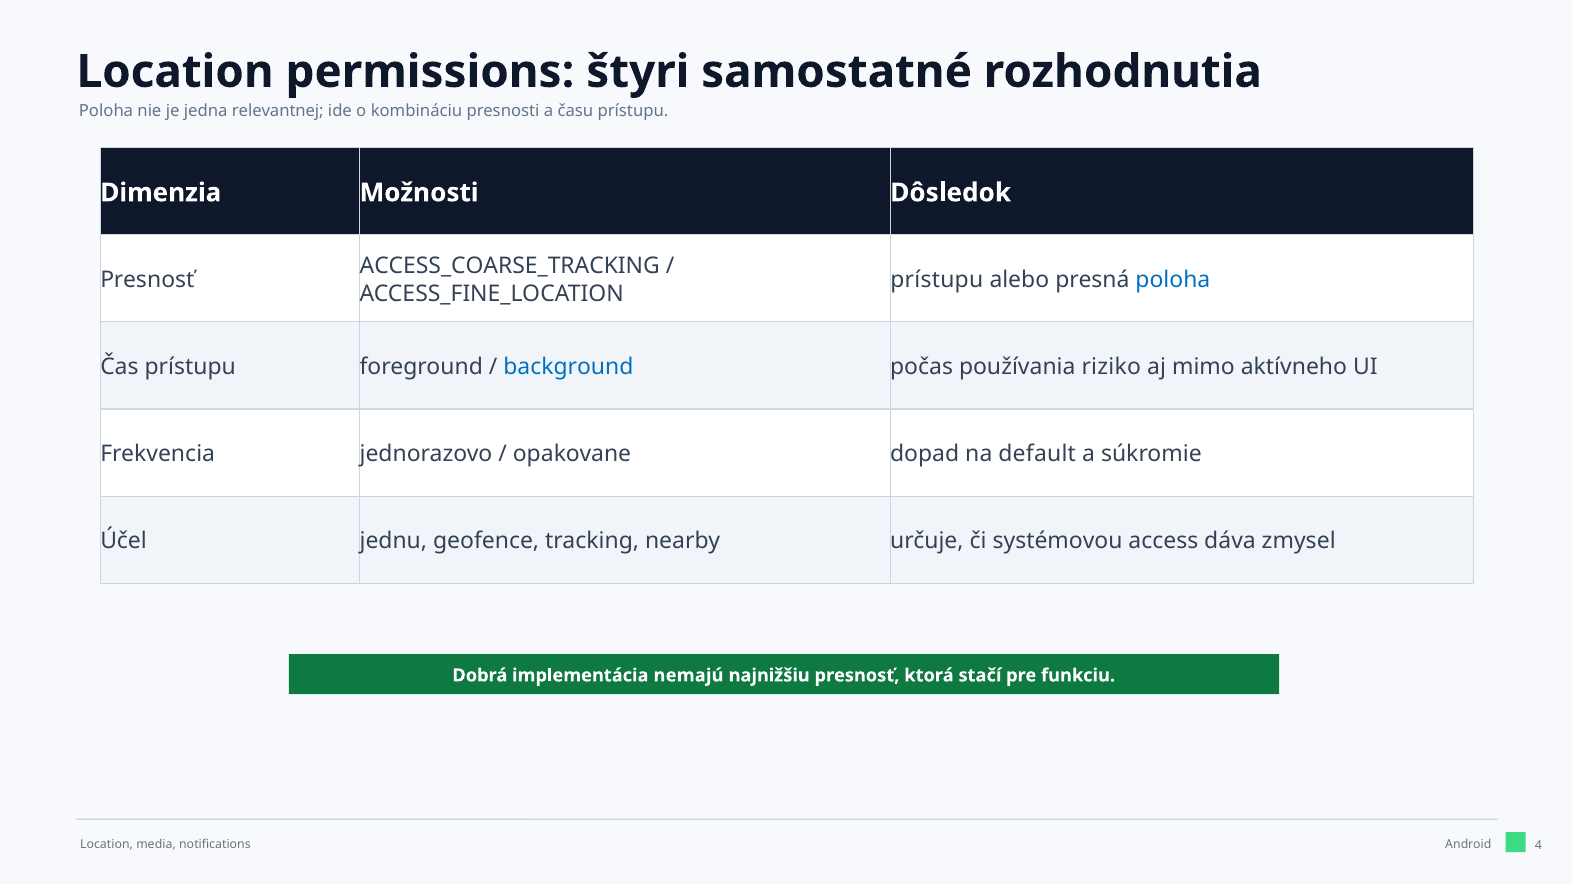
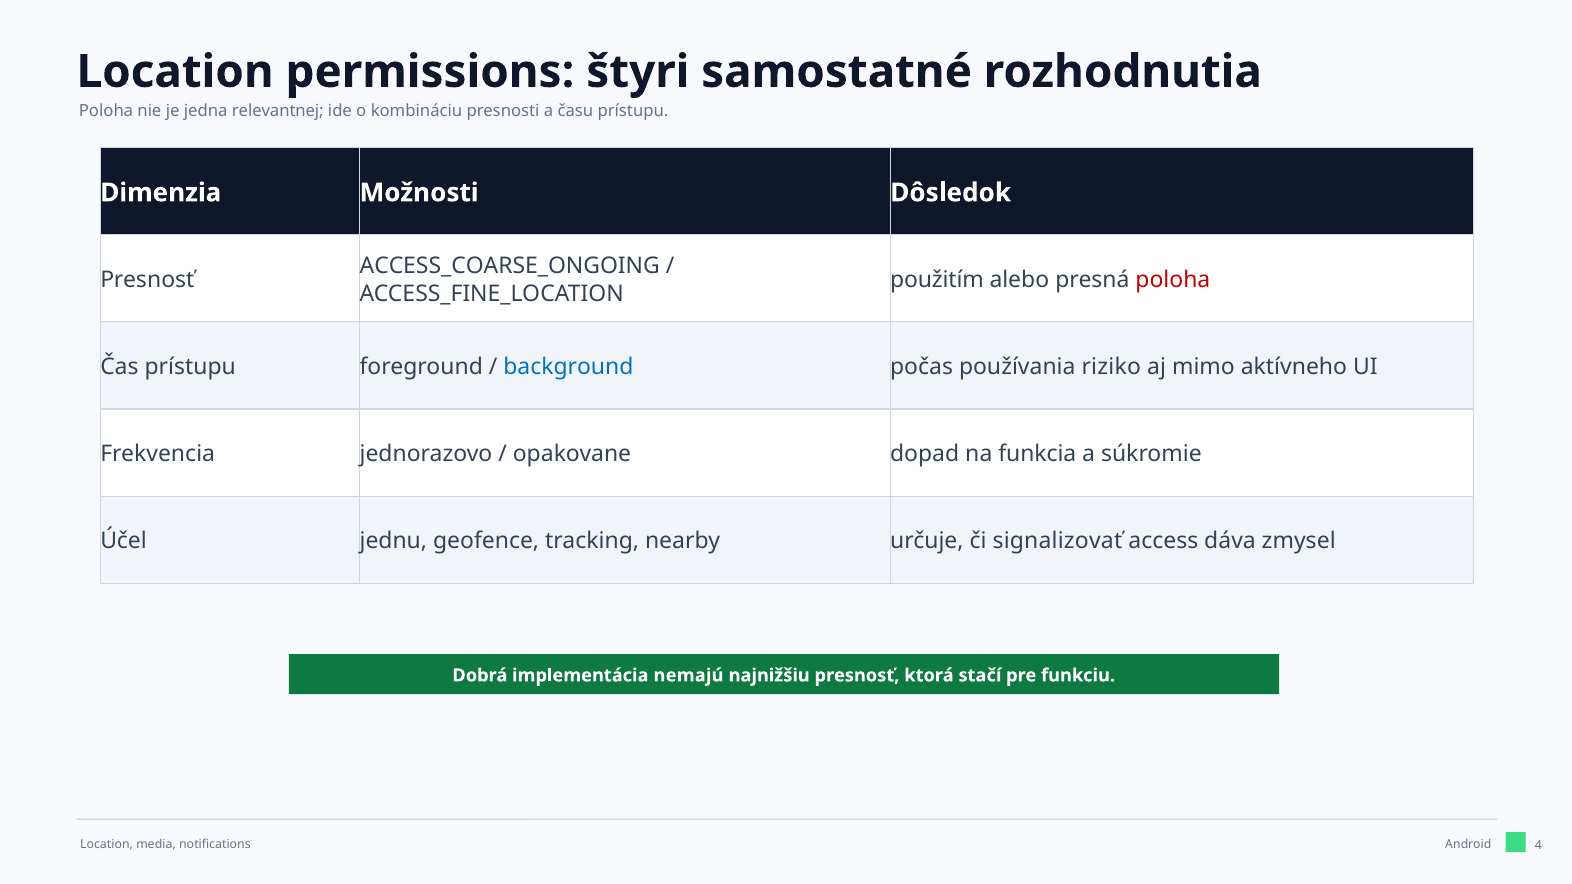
ACCESS_COARSE_TRACKING: ACCESS_COARSE_TRACKING -> ACCESS_COARSE_ONGOING
prístupu at (937, 280): prístupu -> použitím
poloha at (1173, 280) colour: blue -> red
default: default -> funkcia
systémovou: systémovou -> signalizovať
